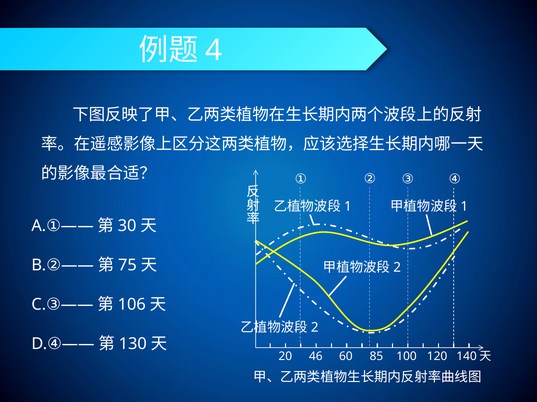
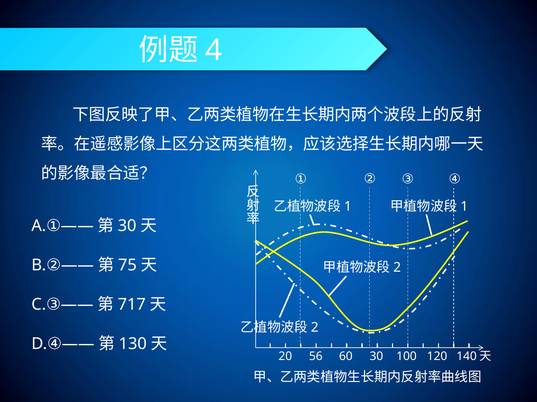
106: 106 -> 717
46: 46 -> 56
60 85: 85 -> 30
